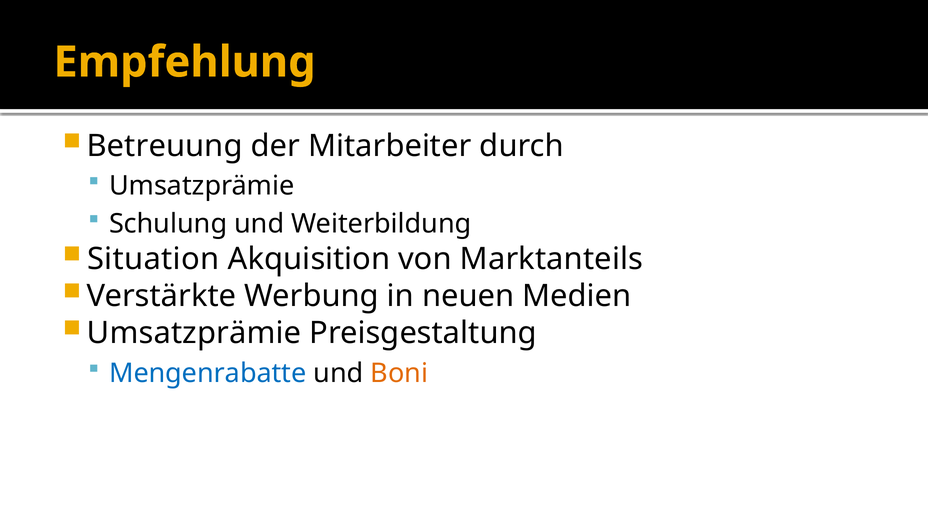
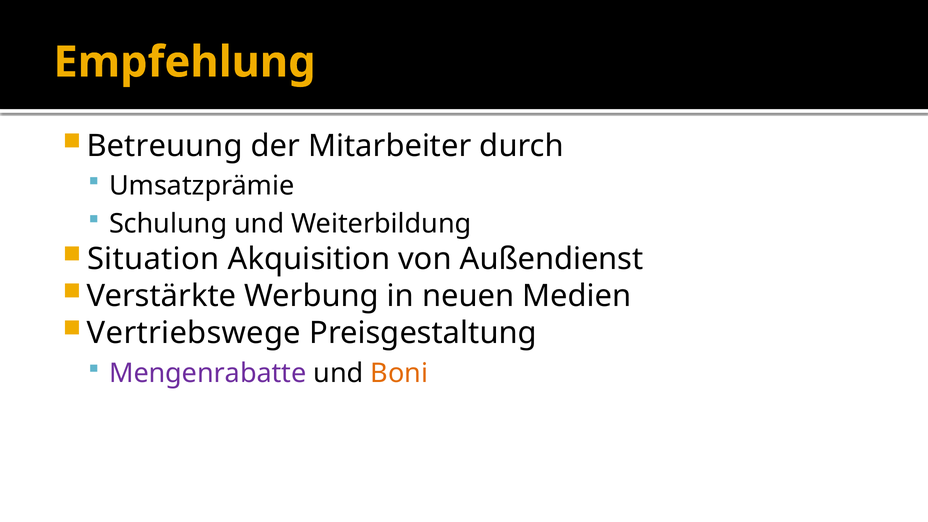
Marktanteils: Marktanteils -> Außendienst
Umsatzprämie at (194, 333): Umsatzprämie -> Vertriebswege
Mengenrabatte colour: blue -> purple
